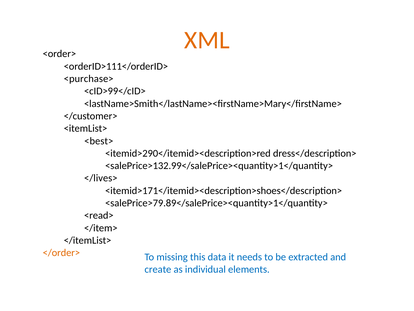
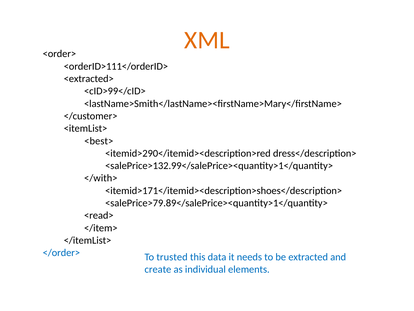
<purchase>: <purchase> -> <extracted>
</lives>: </lives> -> </with>
</order> colour: orange -> blue
missing: missing -> trusted
